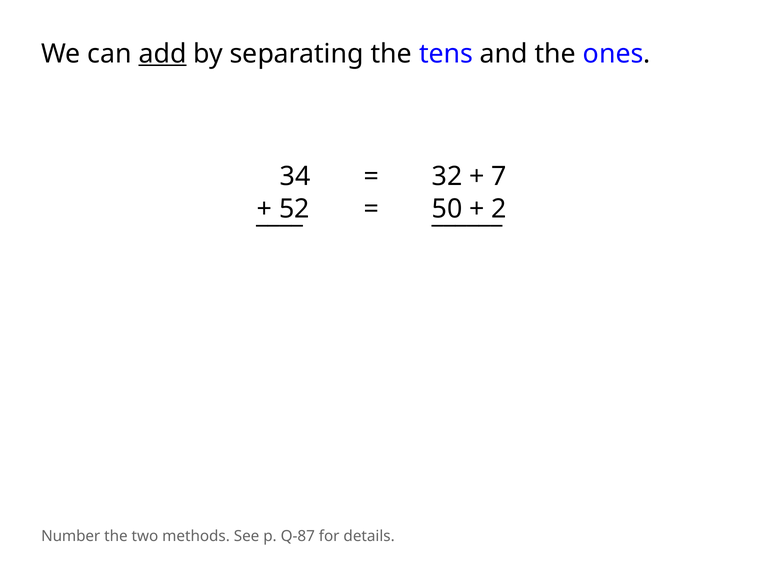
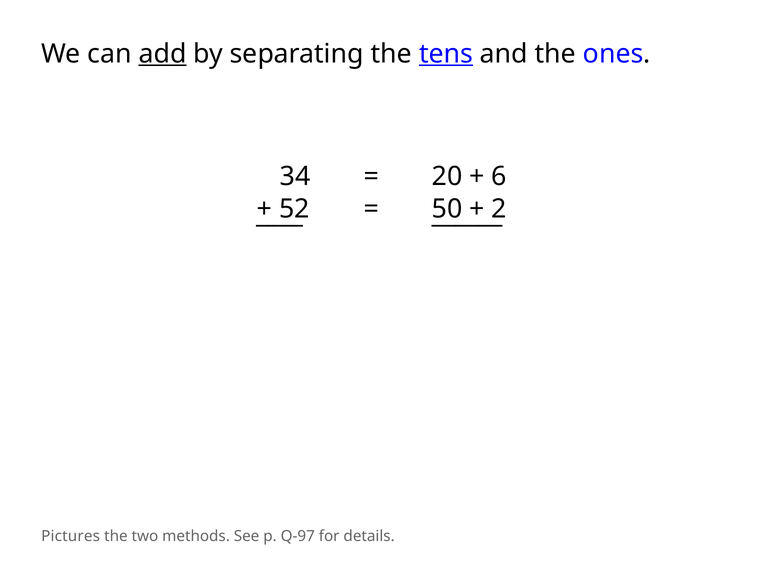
tens underline: none -> present
32: 32 -> 20
7: 7 -> 6
Number: Number -> Pictures
Q-87: Q-87 -> Q-97
